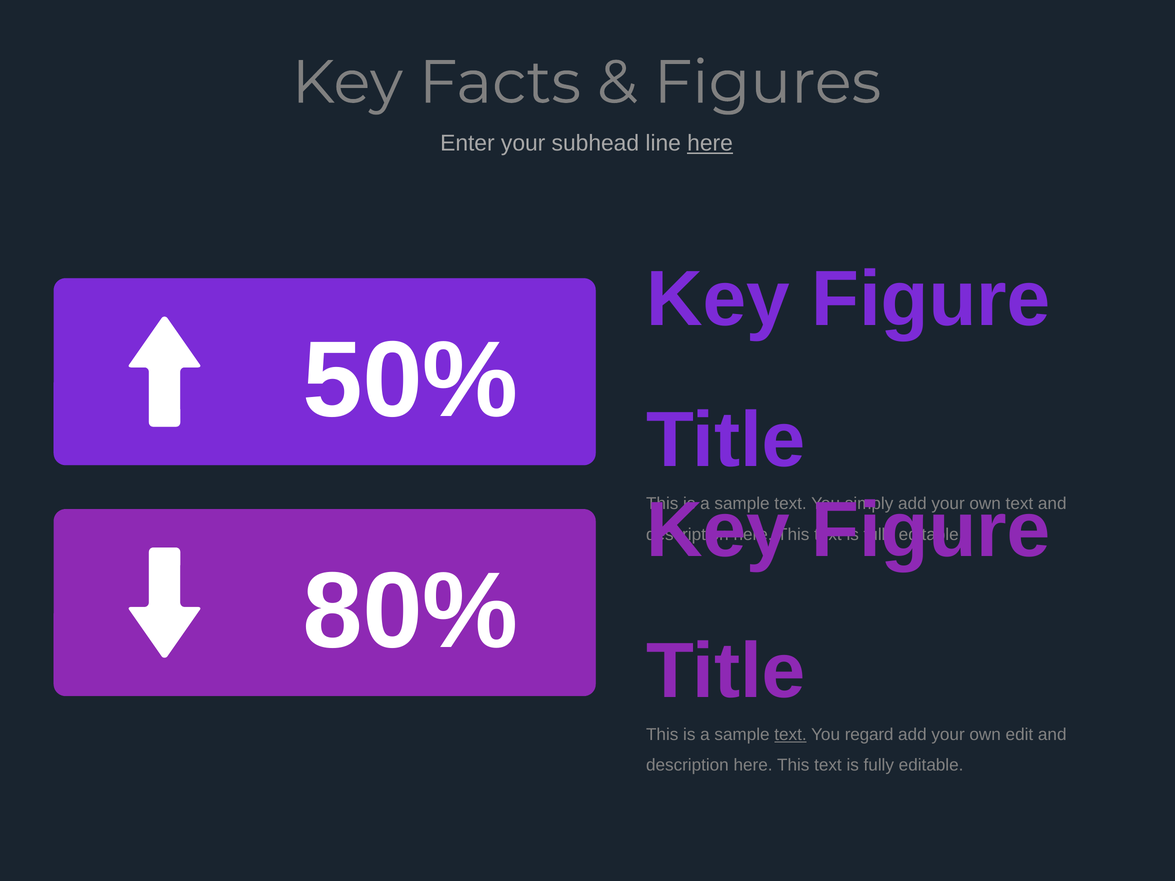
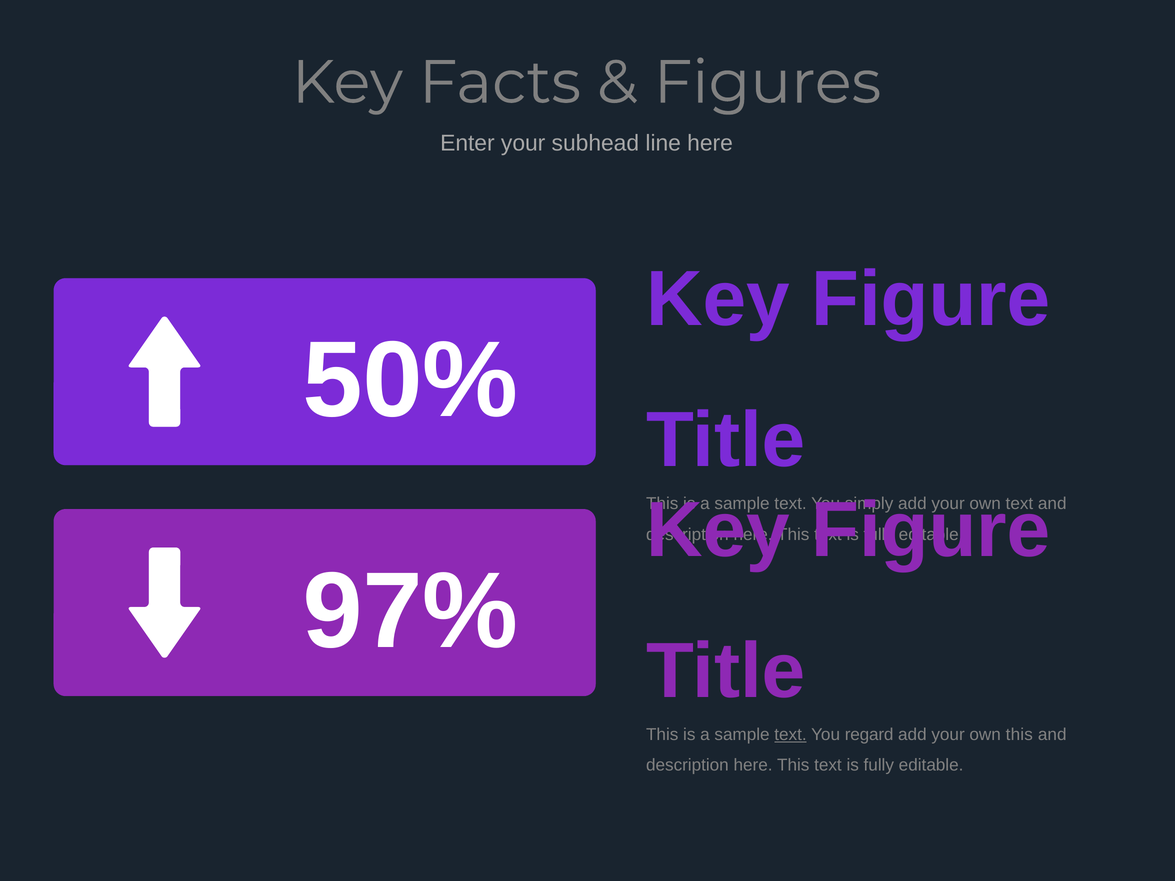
here at (710, 143) underline: present -> none
80%: 80% -> 97%
own edit: edit -> this
